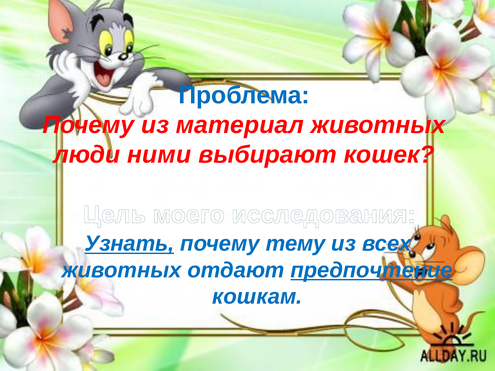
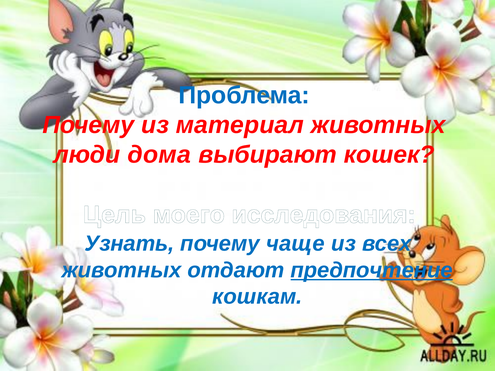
ними: ними -> дома
Узнать underline: present -> none
тему: тему -> чаще
